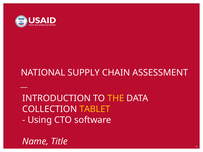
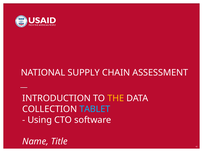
TABLET colour: yellow -> light blue
